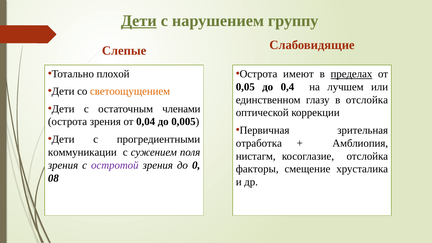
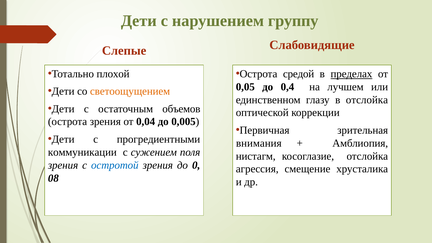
Дети at (139, 21) underline: present -> none
имеют: имеют -> средой
членами: членами -> объемов
отработка: отработка -> внимания
остротой colour: purple -> blue
факторы: факторы -> агрессия
